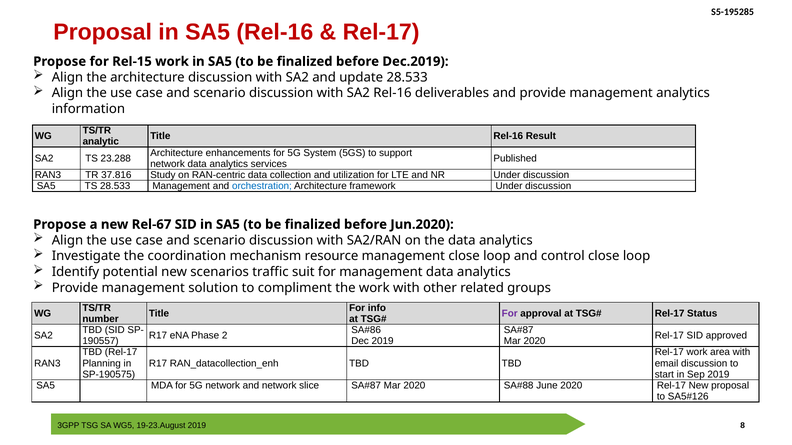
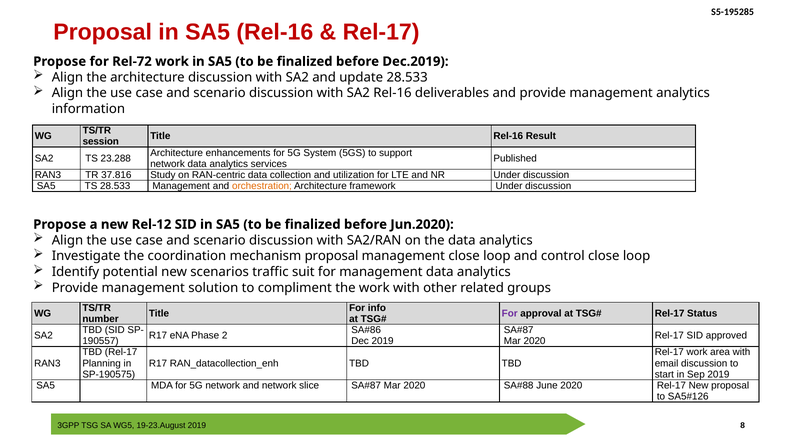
Rel-15: Rel-15 -> Rel-72
analytic: analytic -> session
orchestration colour: blue -> orange
Rel-67: Rel-67 -> Rel-12
mechanism resource: resource -> proposal
